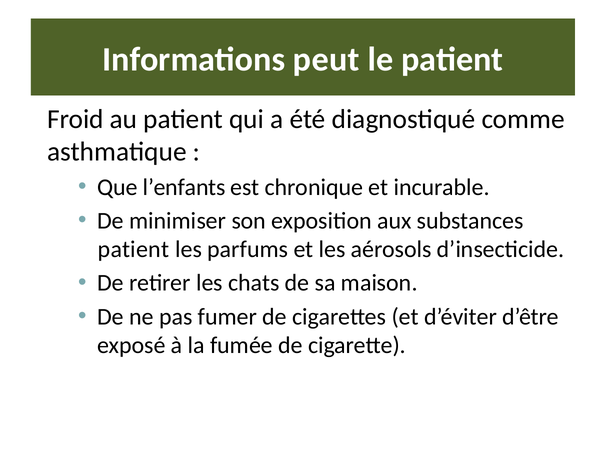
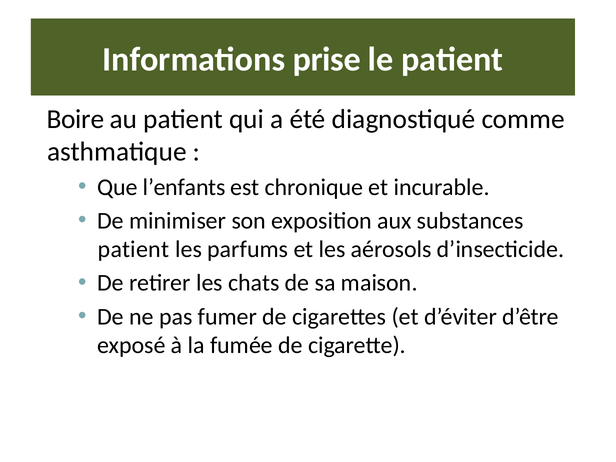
peut: peut -> prise
Froid: Froid -> Boire
